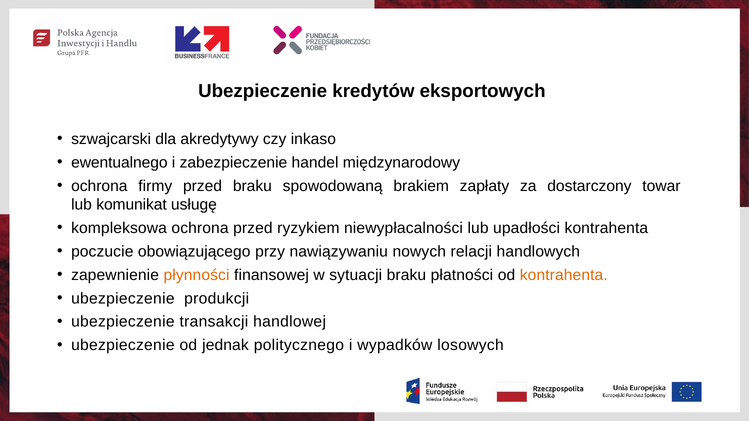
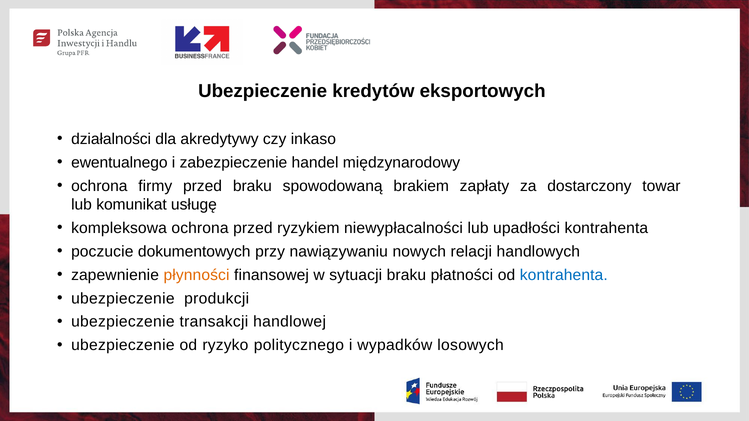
szwajcarski: szwajcarski -> działalności
obowiązującego: obowiązującego -> dokumentowych
kontrahenta at (564, 275) colour: orange -> blue
jednak: jednak -> ryzyko
